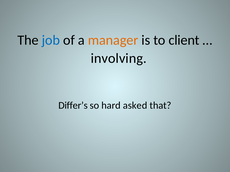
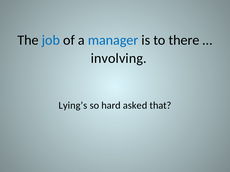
manager colour: orange -> blue
client: client -> there
Differ’s: Differ’s -> Lying’s
